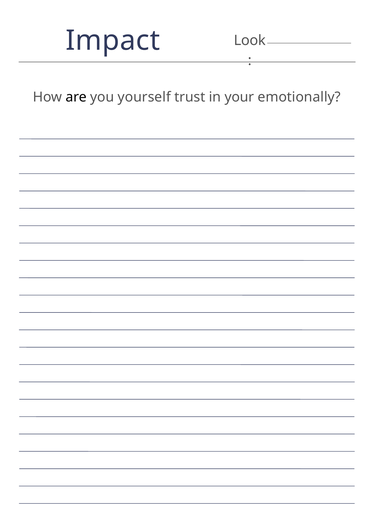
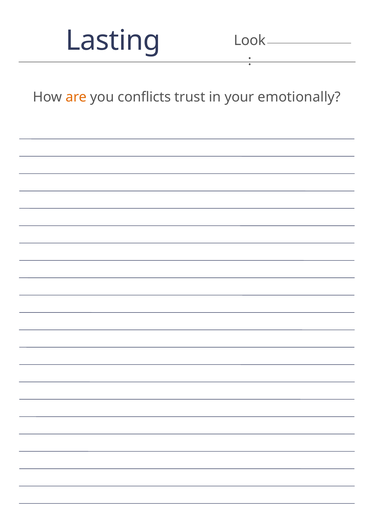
Impact: Impact -> Lasting
are colour: black -> orange
yourself: yourself -> conflicts
